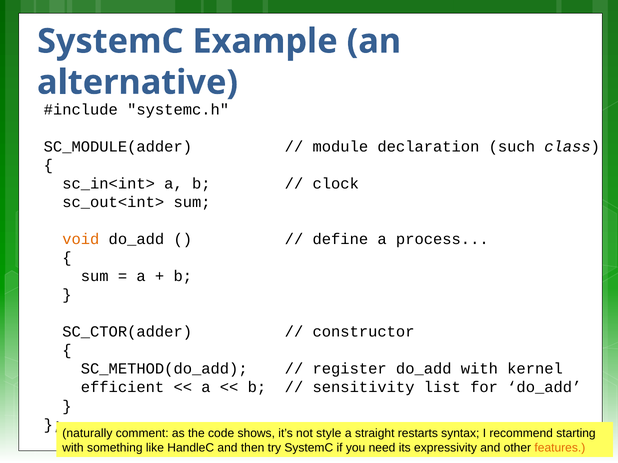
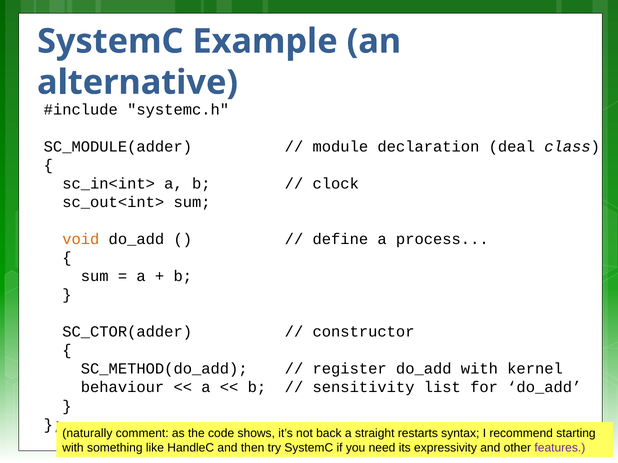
such: such -> deal
efficient: efficient -> behaviour
style: style -> back
features colour: orange -> purple
